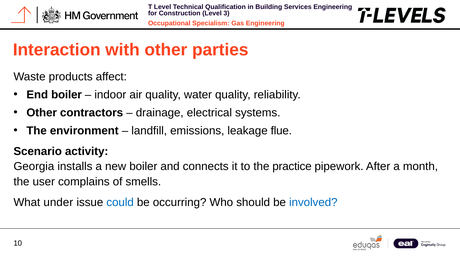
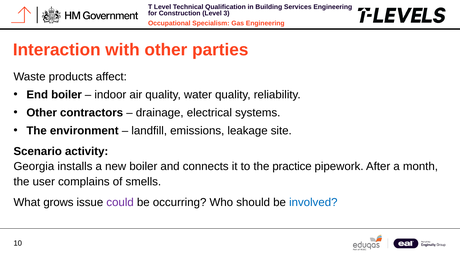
flue: flue -> site
under: under -> grows
could colour: blue -> purple
